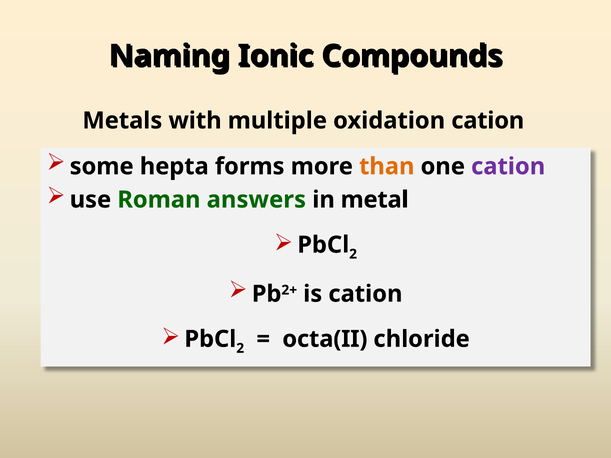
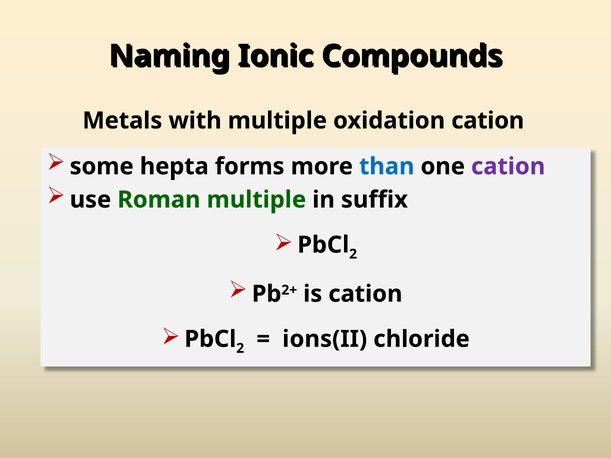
than colour: orange -> blue
Roman answers: answers -> multiple
metal: metal -> suffix
octa(II: octa(II -> ions(II
